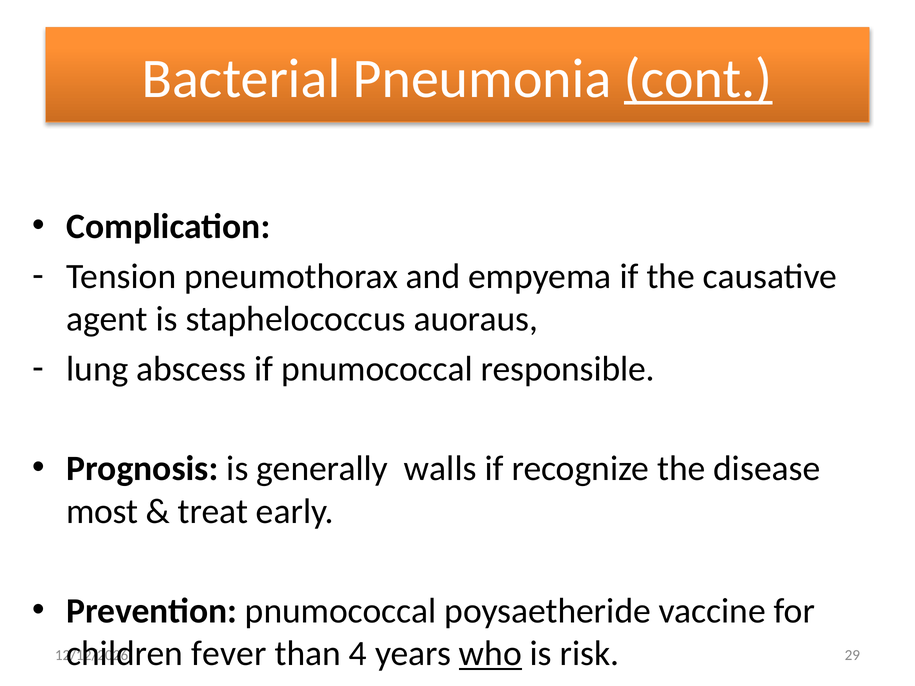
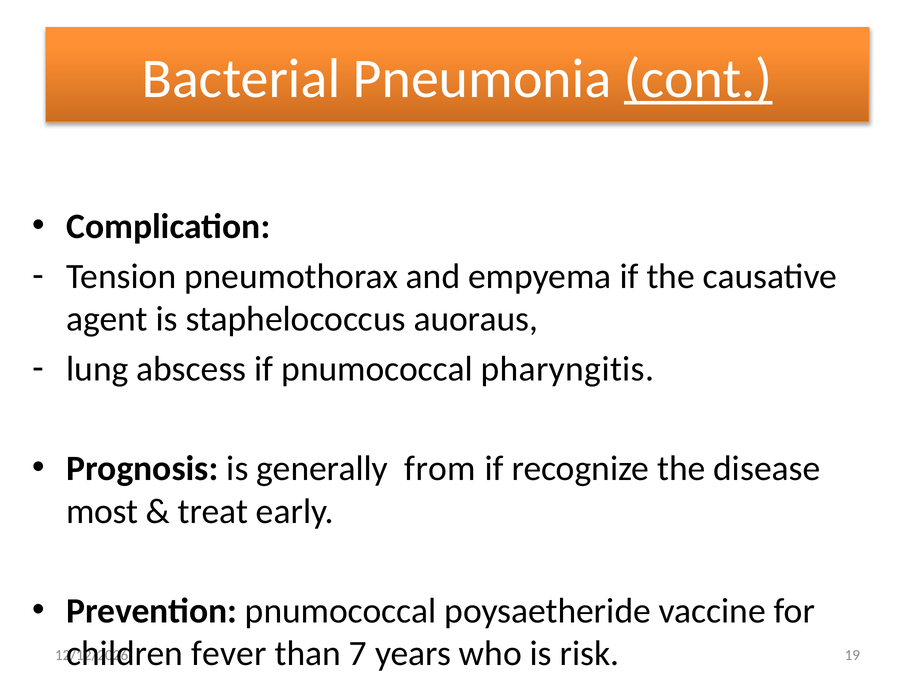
responsible: responsible -> pharyngitis
walls: walls -> from
4: 4 -> 7
who underline: present -> none
29: 29 -> 19
